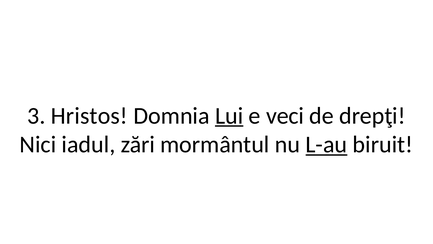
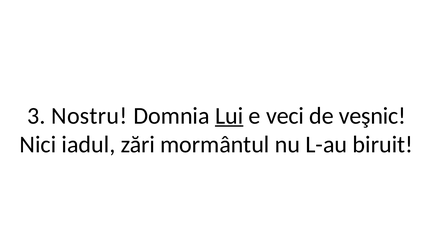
Hristos: Hristos -> Nostru
drepţi: drepţi -> veşnic
L-au underline: present -> none
